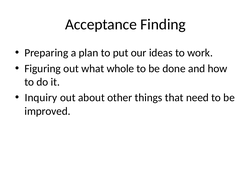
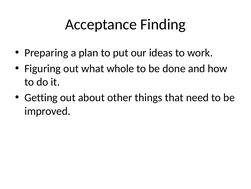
Inquiry: Inquiry -> Getting
